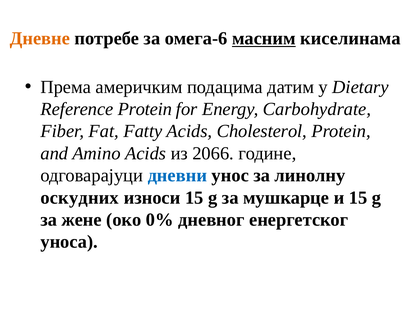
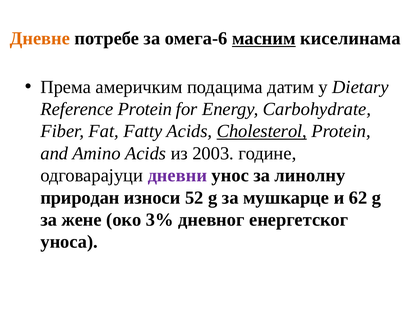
Cholesterol underline: none -> present
2066: 2066 -> 2003
дневни colour: blue -> purple
оскудних: оскудних -> природан
износи 15: 15 -> 52
и 15: 15 -> 62
0%: 0% -> 3%
